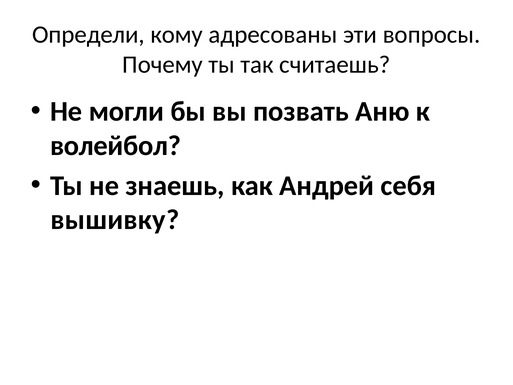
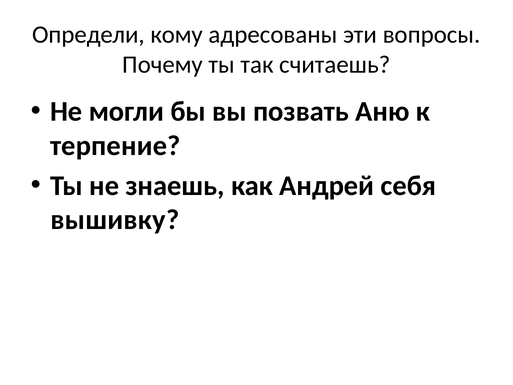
волейбол: волейбол -> терпение
